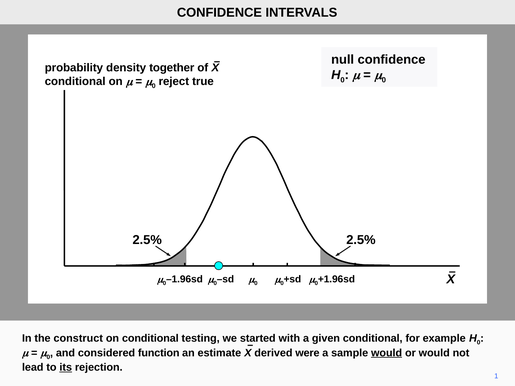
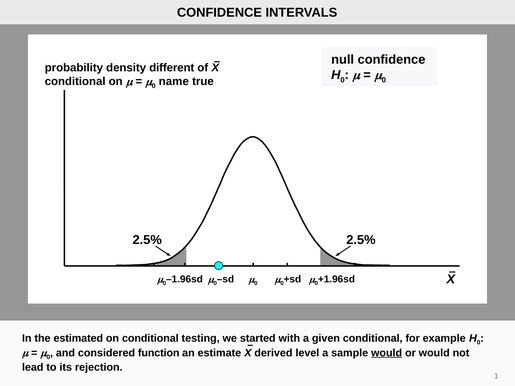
together: together -> different
reject: reject -> name
construct: construct -> estimated
were: were -> level
its underline: present -> none
